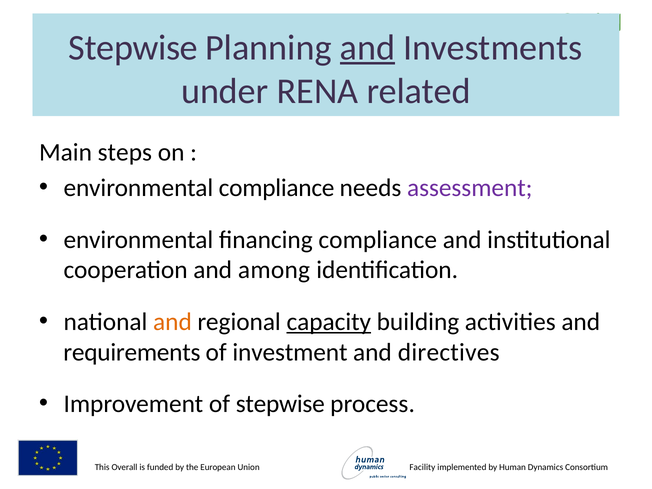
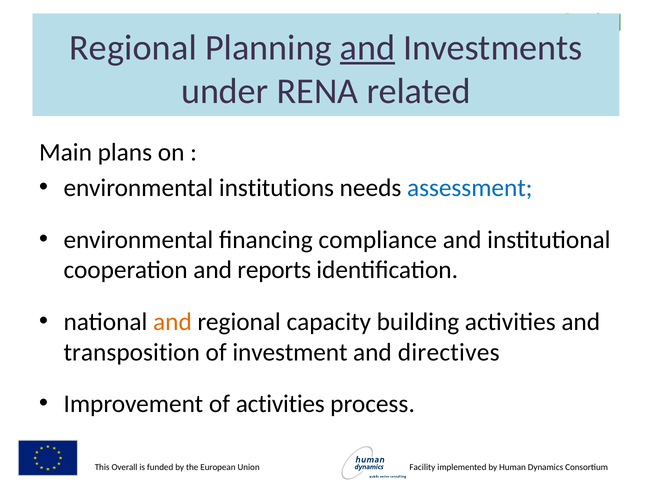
Stepwise at (133, 48): Stepwise -> Regional
steps: steps -> plans
environmental compliance: compliance -> institutions
assessment colour: purple -> blue
among: among -> reports
capacity underline: present -> none
requirements: requirements -> transposition
of stepwise: stepwise -> activities
